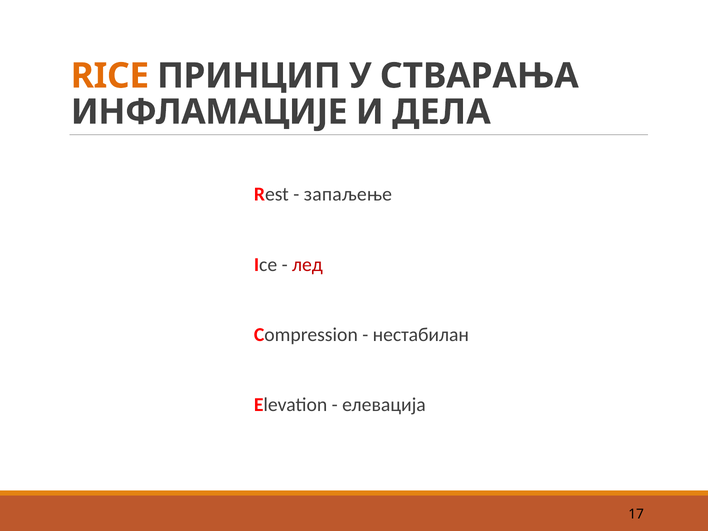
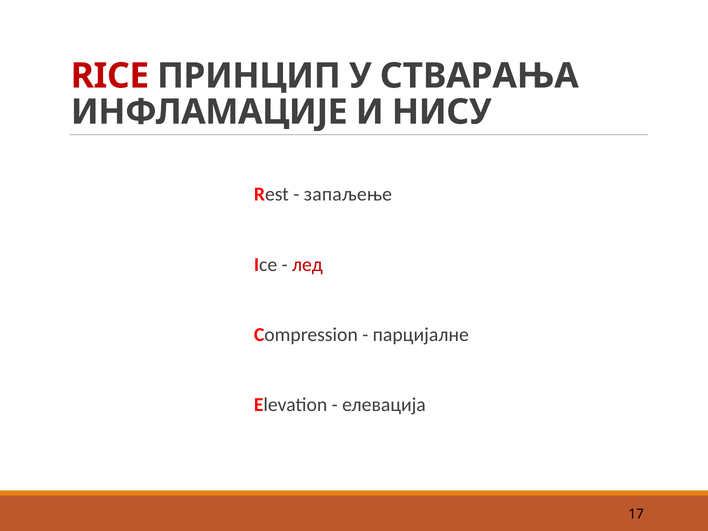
RICE colour: orange -> red
ДЕЛА: ДЕЛА -> НИСУ
нестабилан: нестабилан -> парцијалне
